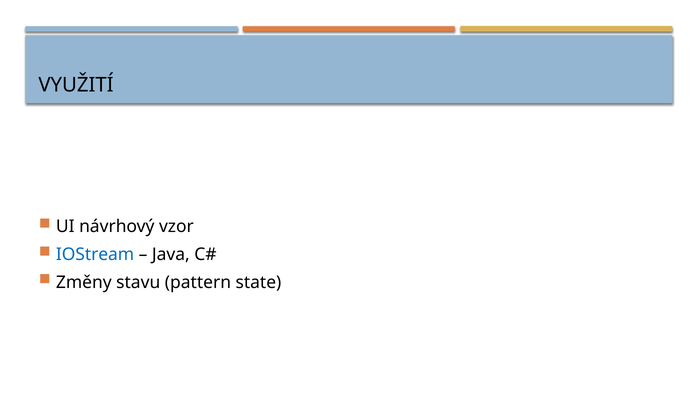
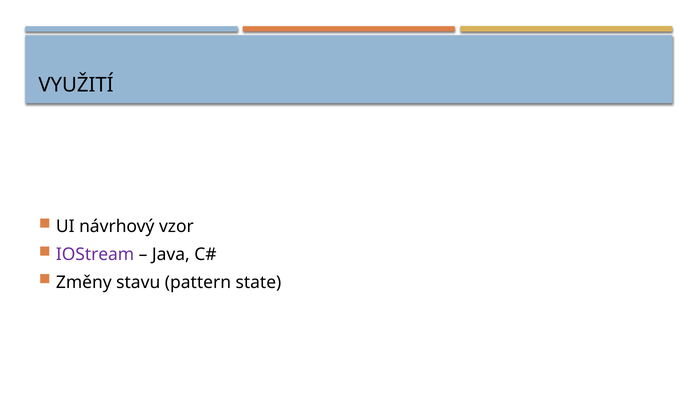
IOStream colour: blue -> purple
